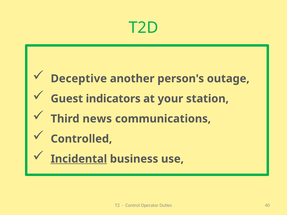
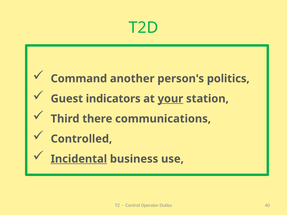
Deceptive: Deceptive -> Command
outage: outage -> politics
your underline: none -> present
news: news -> there
